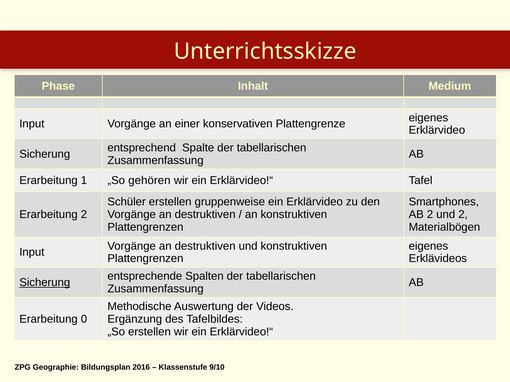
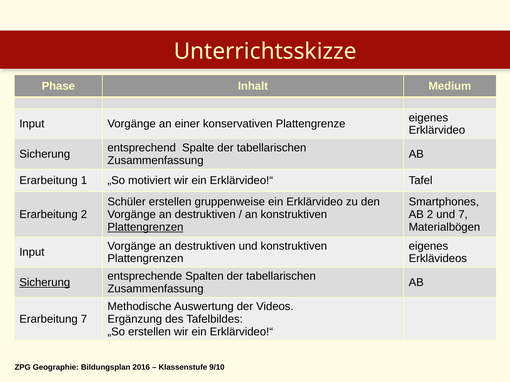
gehören: gehören -> motiviert
und 2: 2 -> 7
Plattengrenzen at (145, 227) underline: none -> present
Erarbeitung 0: 0 -> 7
